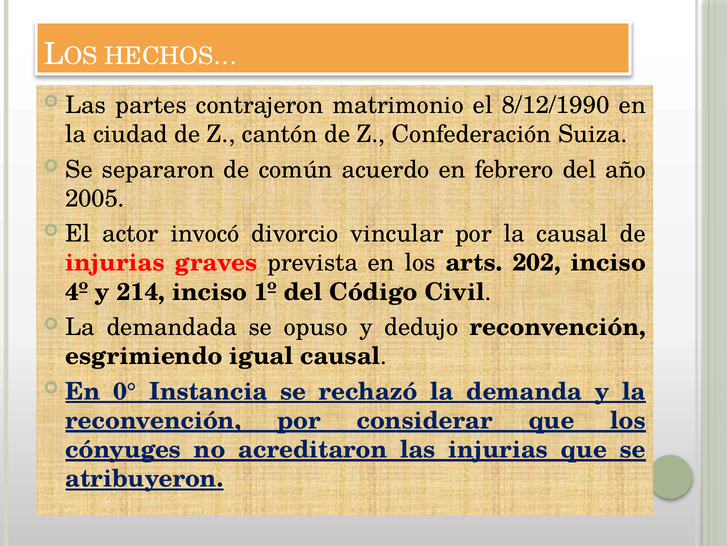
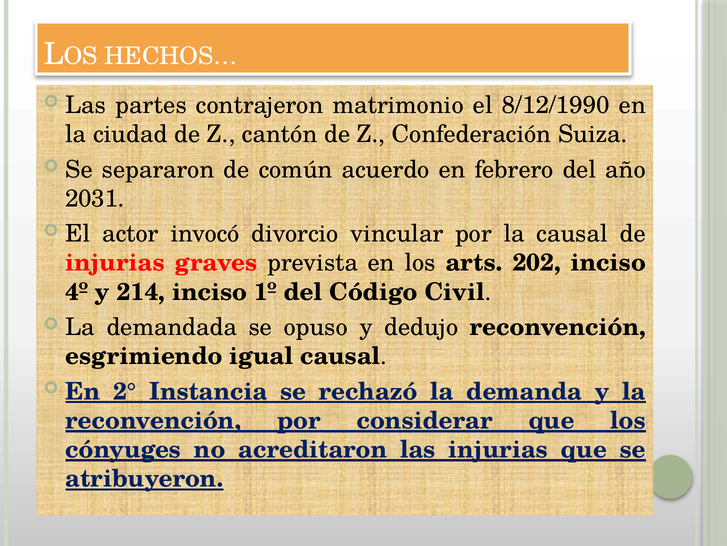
2005: 2005 -> 2031
0°: 0° -> 2°
